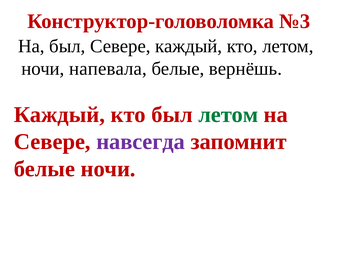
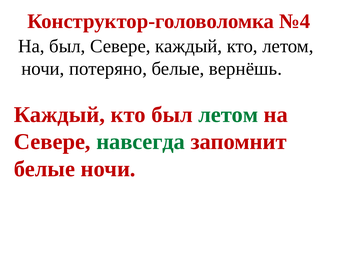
№3: №3 -> №4
напевала: напевала -> потеряно
навсегда colour: purple -> green
